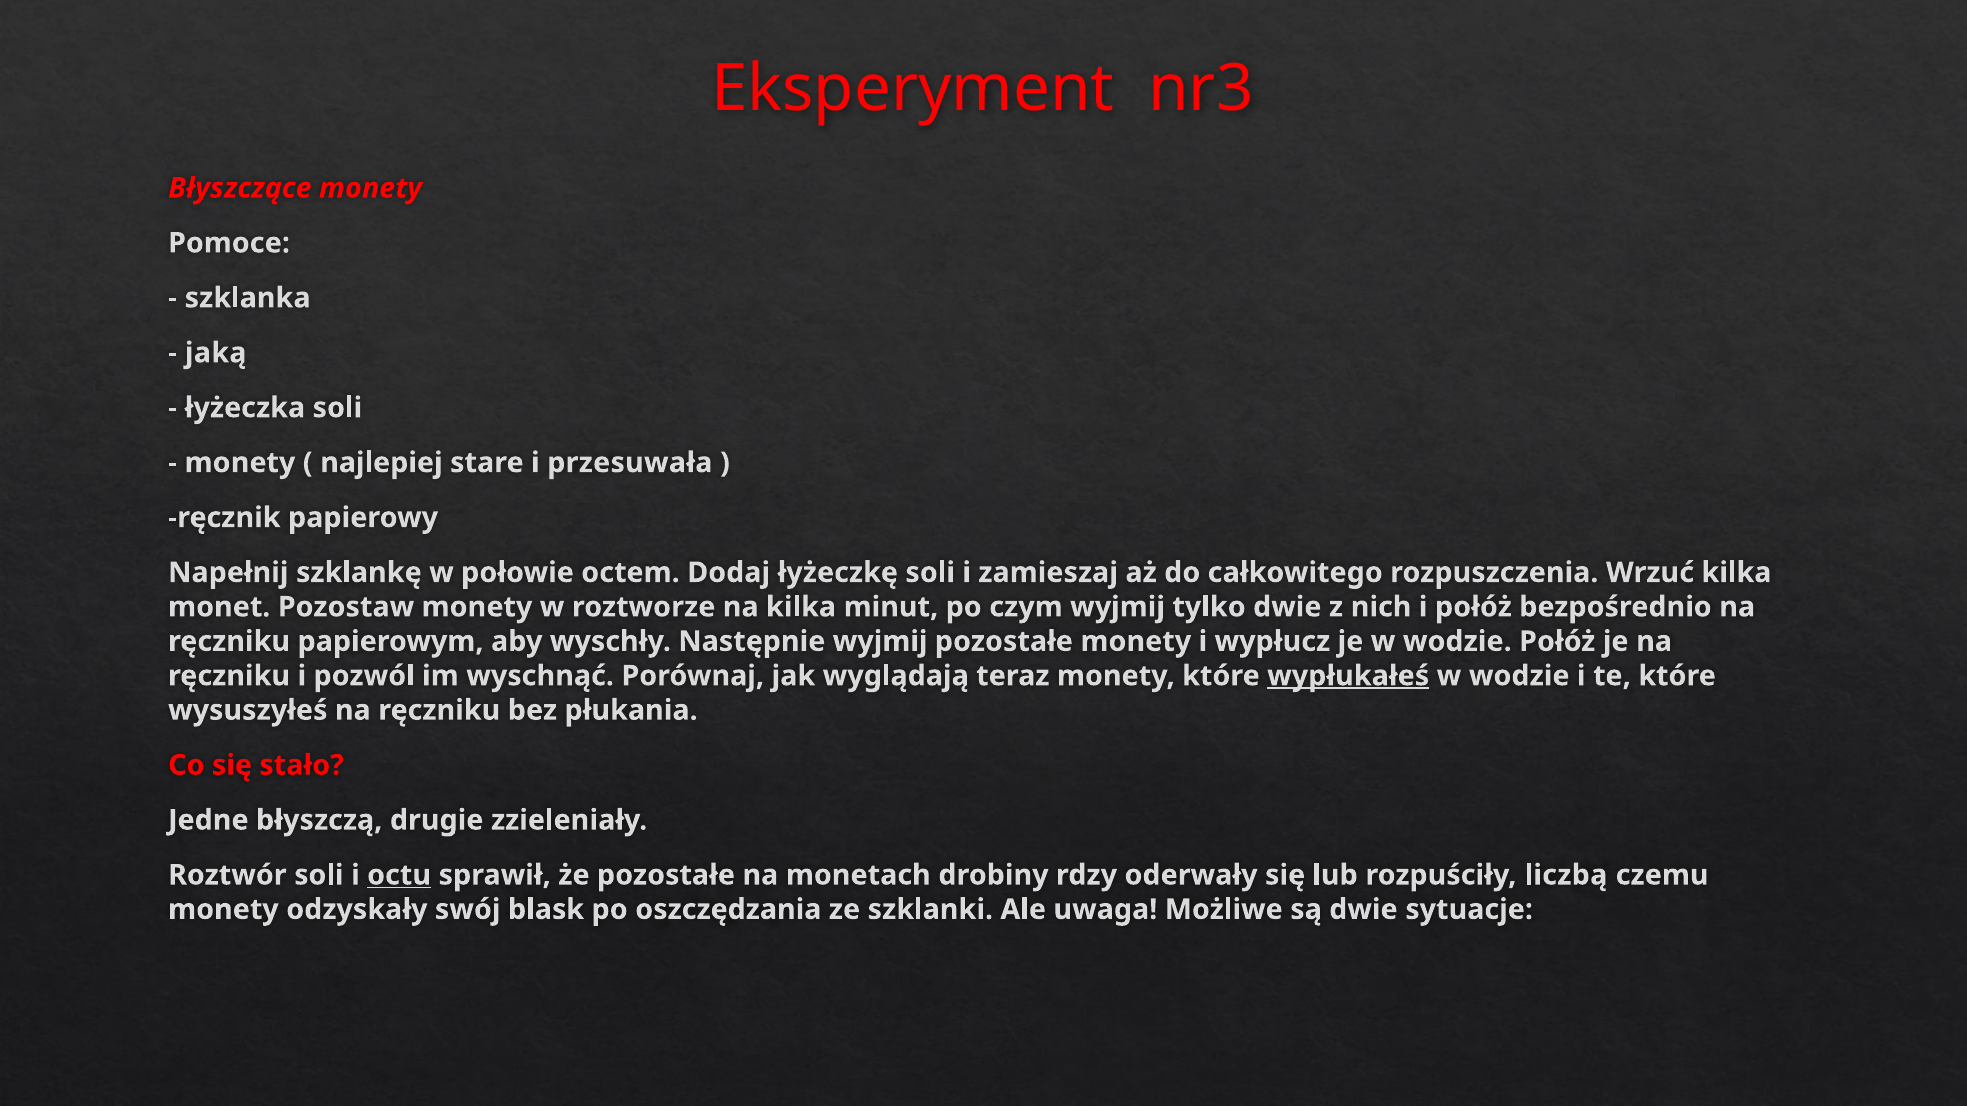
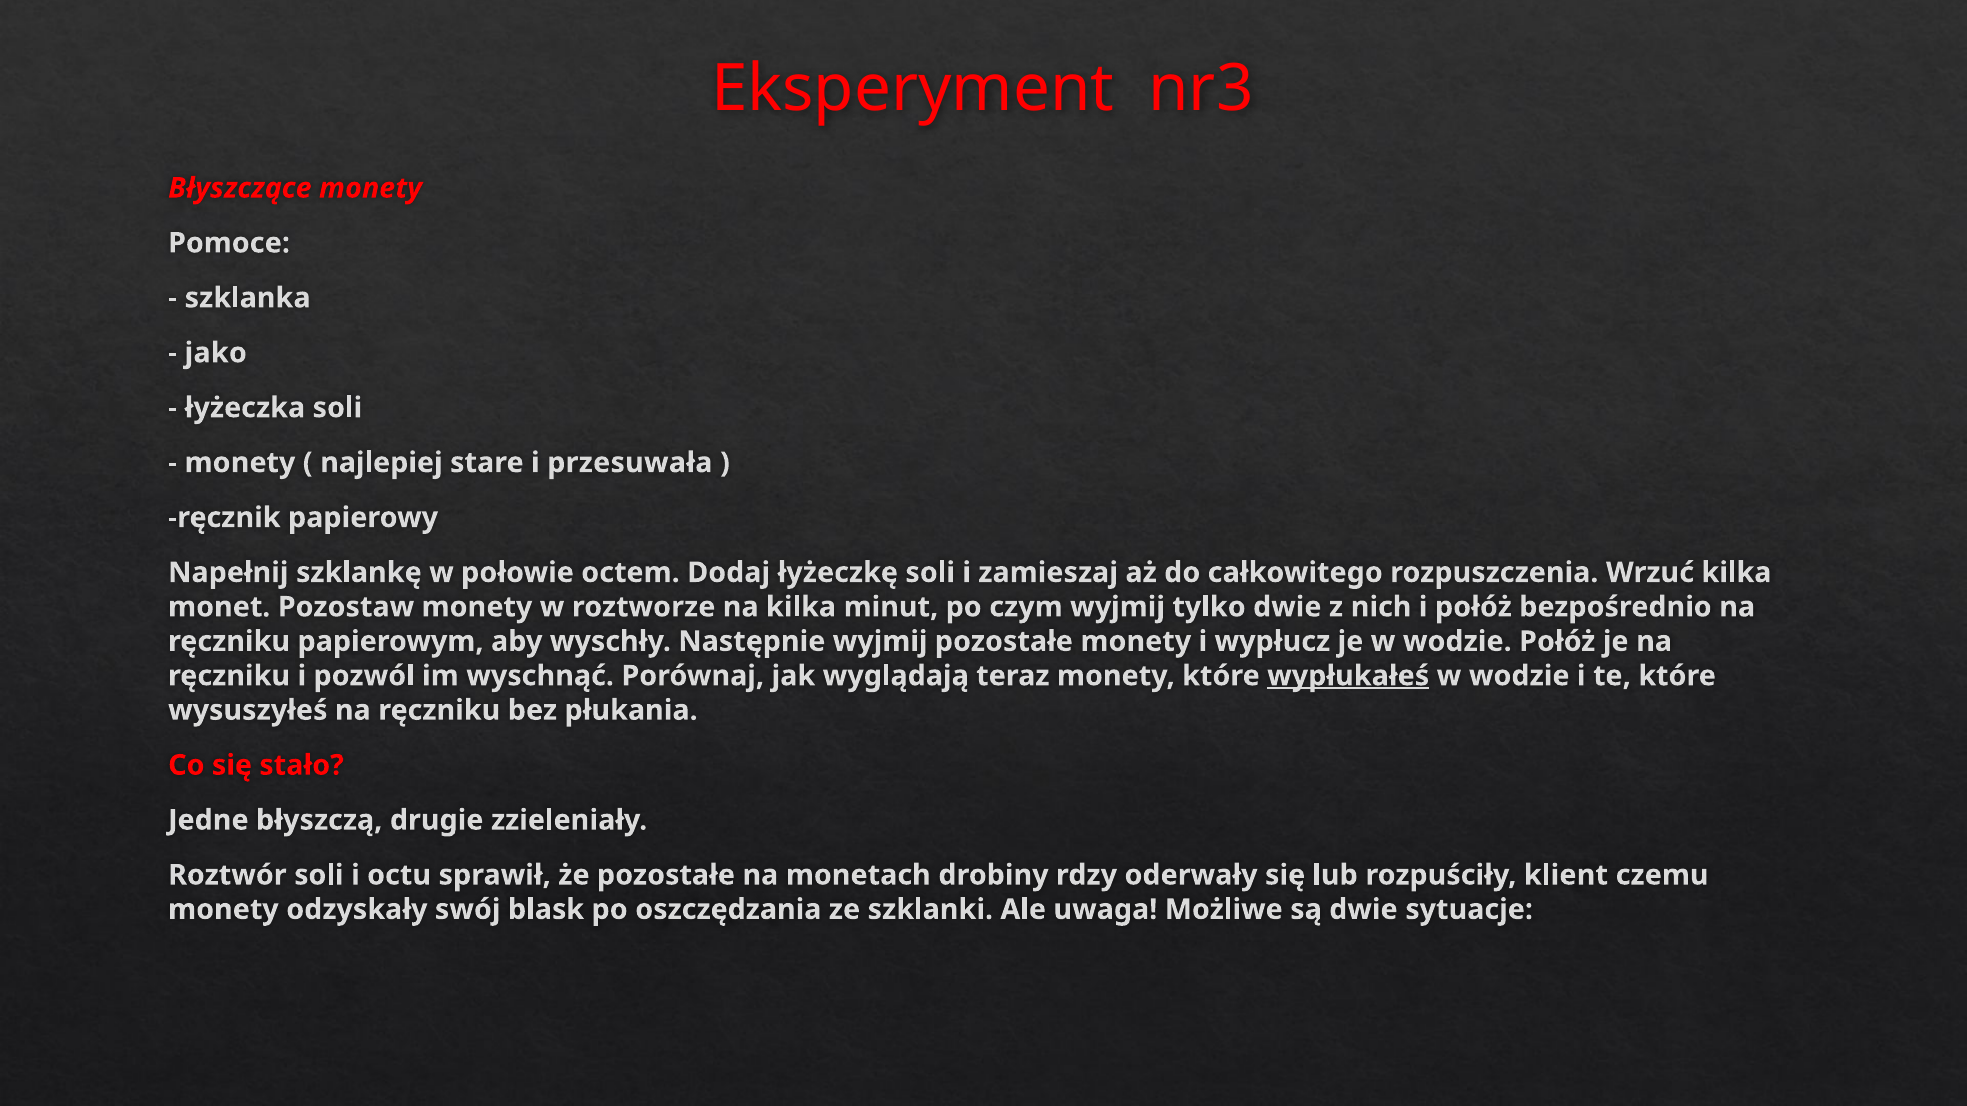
jaką: jaką -> jako
octu underline: present -> none
liczbą: liczbą -> klient
